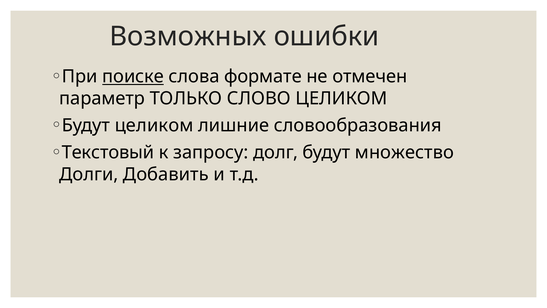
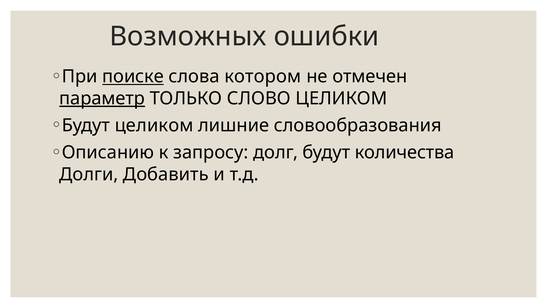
формате: формате -> котором
параметр underline: none -> present
Текстовый: Текстовый -> Описанию
множество: множество -> количества
